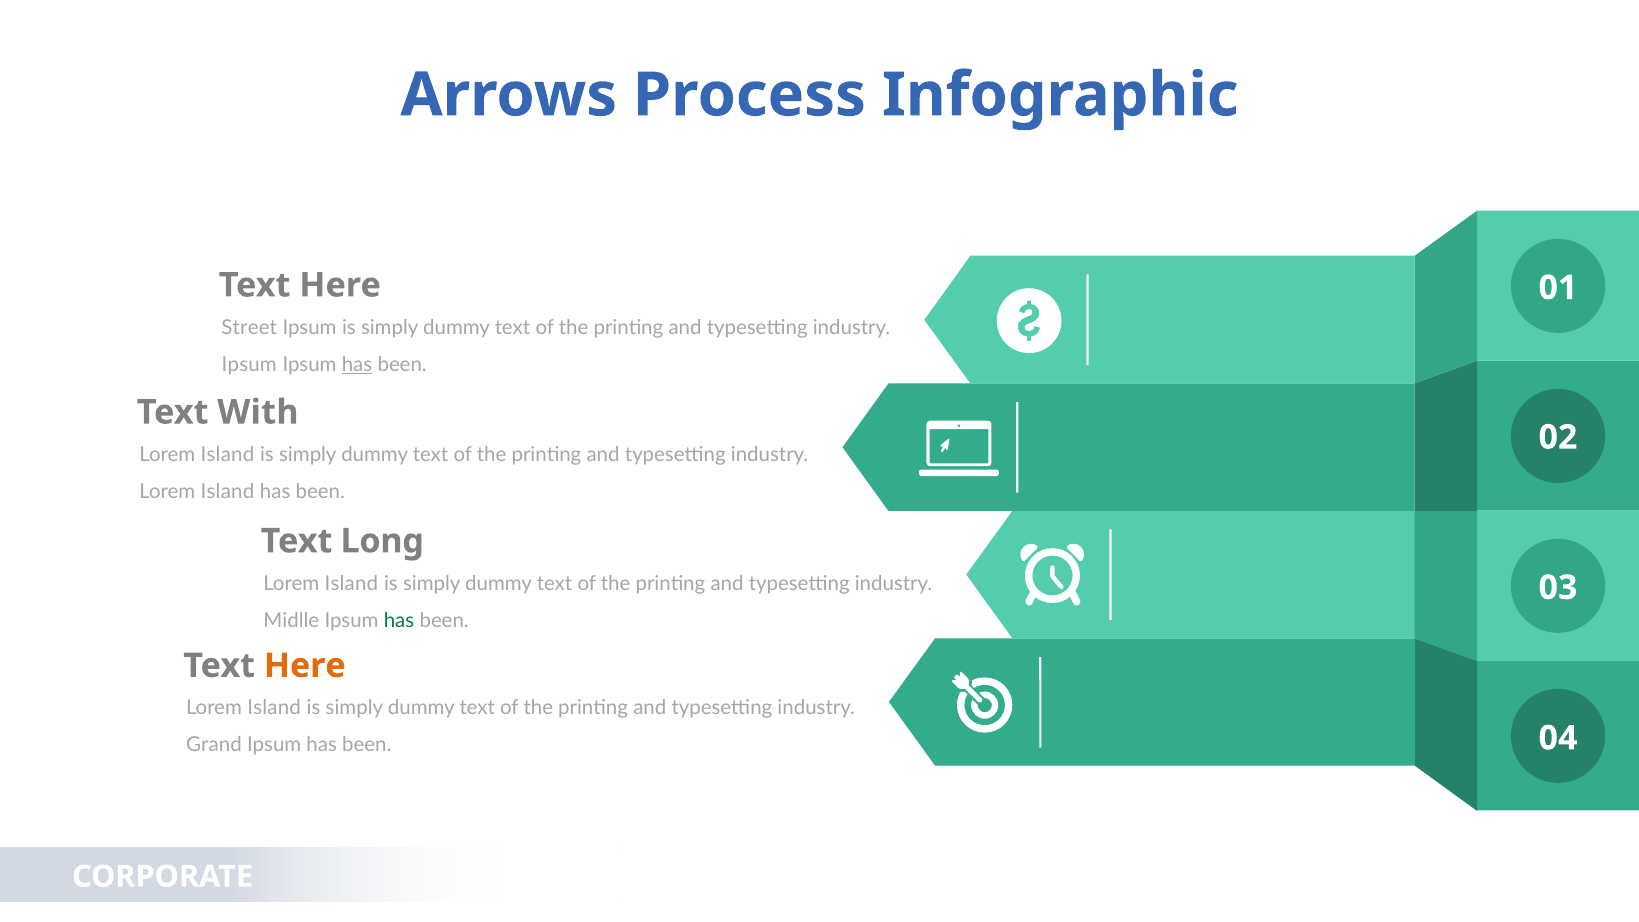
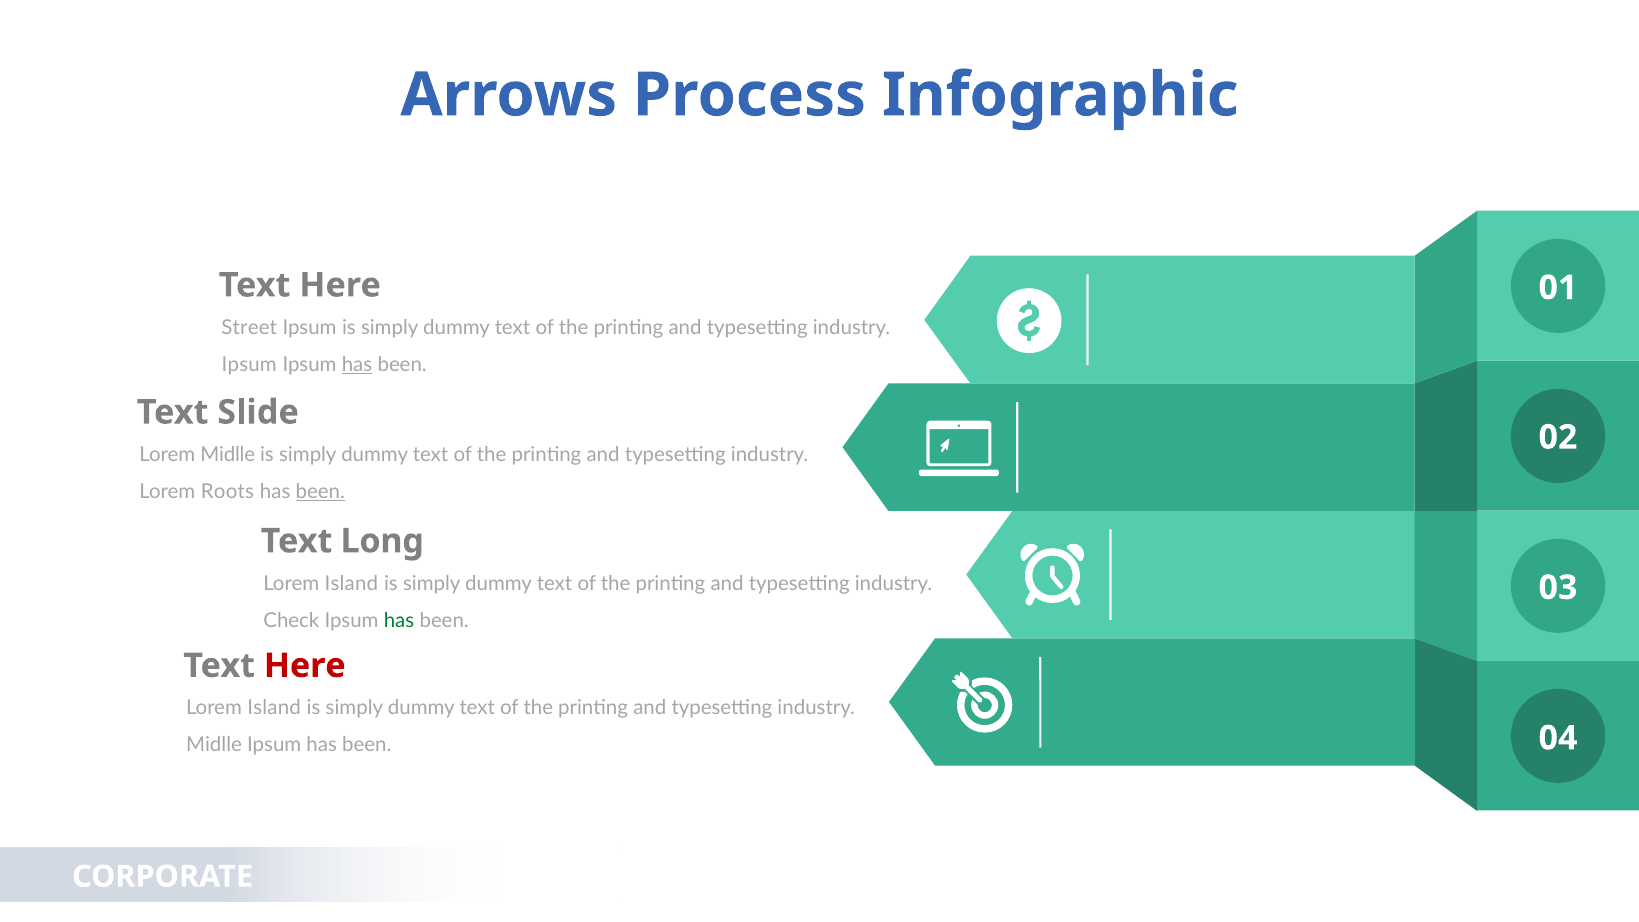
With: With -> Slide
Island at (227, 455): Island -> Midlle
Island at (227, 491): Island -> Roots
been at (320, 491) underline: none -> present
Midlle: Midlle -> Check
Here at (305, 666) colour: orange -> red
Grand at (214, 745): Grand -> Midlle
